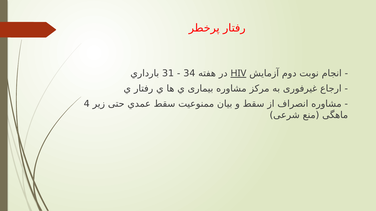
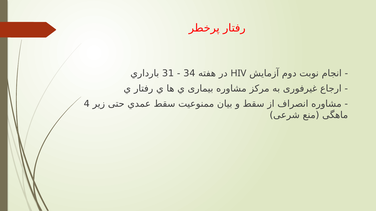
HIV underline: present -> none
